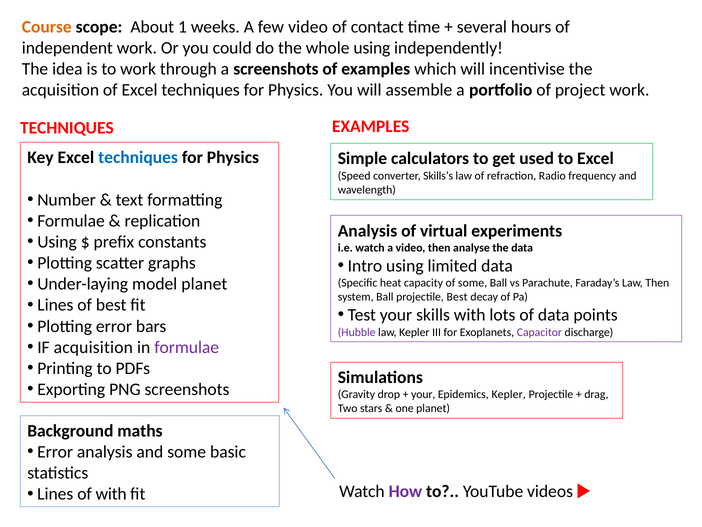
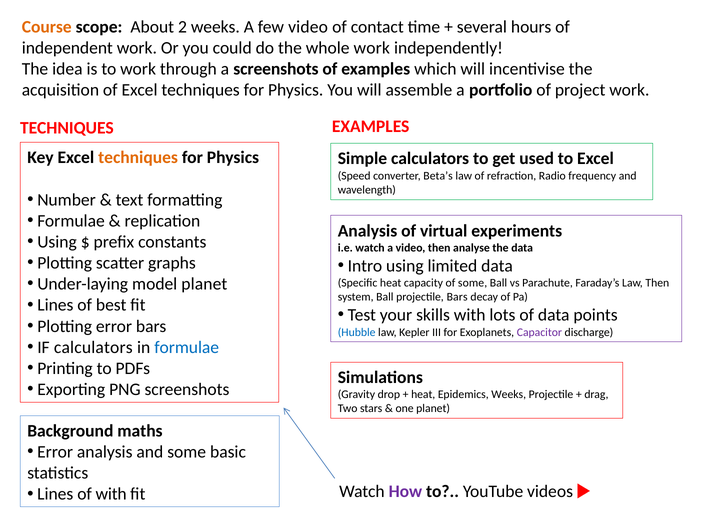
1: 1 -> 2
whole using: using -> work
techniques at (138, 157) colour: blue -> orange
Skills’s: Skills’s -> Beta’s
projectile Best: Best -> Bars
Hubble colour: purple -> blue
IF acquisition: acquisition -> calculators
formulae at (187, 347) colour: purple -> blue
your at (423, 394): your -> heat
Epidemics Kepler: Kepler -> Weeks
